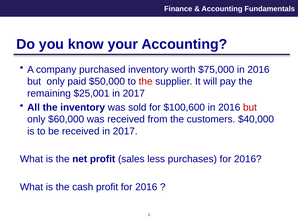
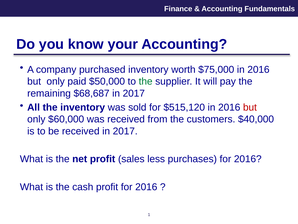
the at (146, 81) colour: red -> green
$25,001: $25,001 -> $68,687
$100,600: $100,600 -> $515,120
